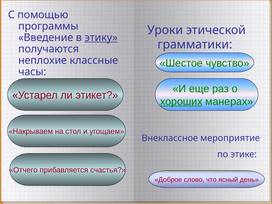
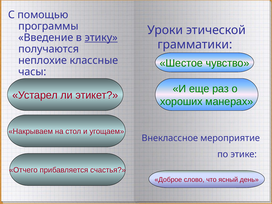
хороших underline: present -> none
